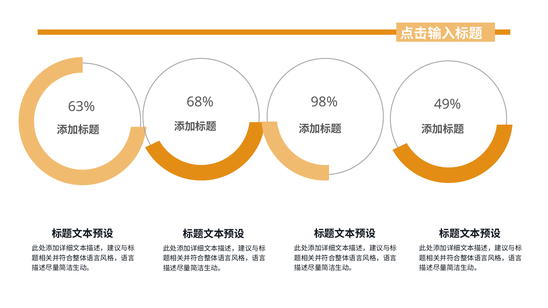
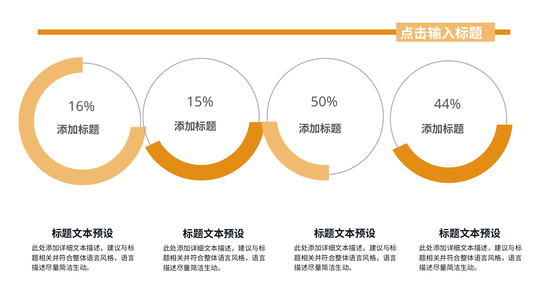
68%: 68% -> 15%
98%: 98% -> 50%
49%: 49% -> 44%
63%: 63% -> 16%
